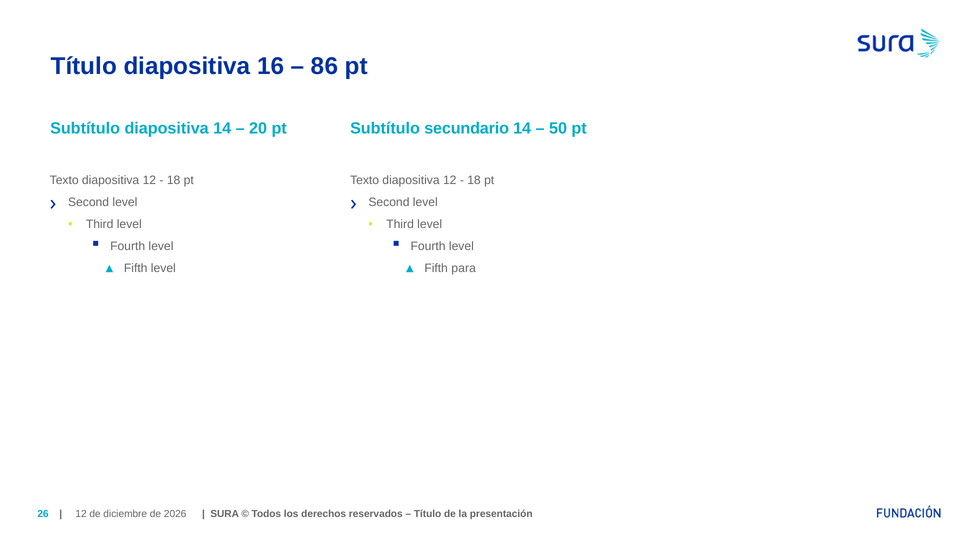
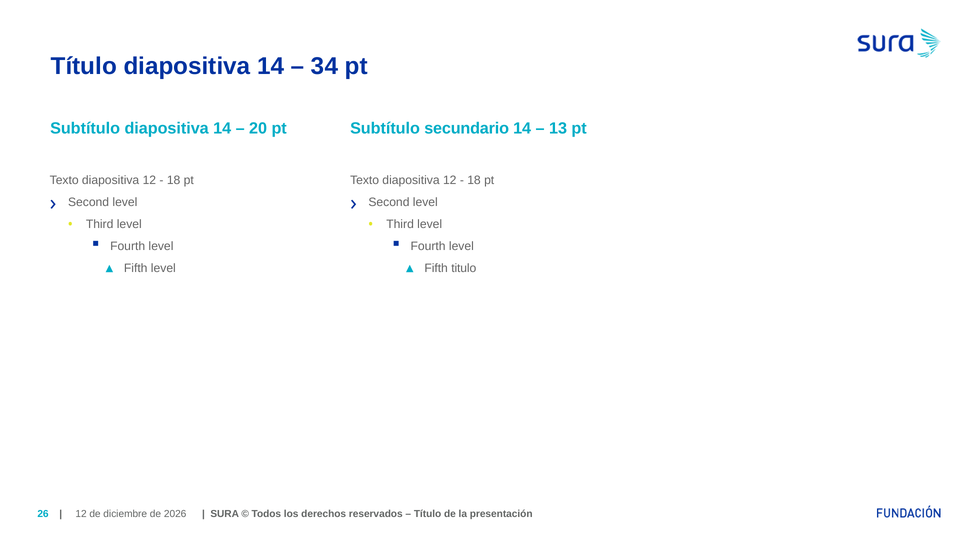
Título diapositiva 16: 16 -> 14
86: 86 -> 34
50: 50 -> 13
para: para -> titulo
